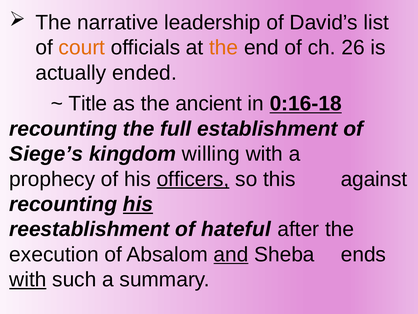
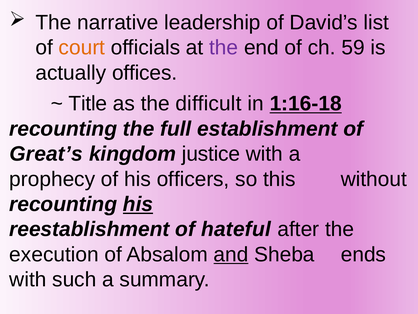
the at (224, 48) colour: orange -> purple
26: 26 -> 59
ended: ended -> offices
ancient: ancient -> difficult
0:16-18: 0:16-18 -> 1:16-18
Siege’s: Siege’s -> Great’s
willing: willing -> justice
officers underline: present -> none
against: against -> without
with at (28, 279) underline: present -> none
